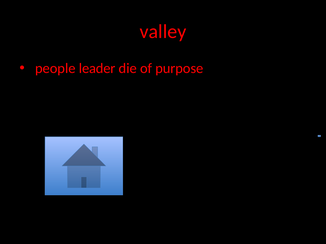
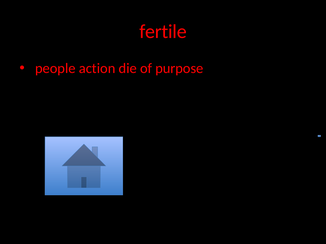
valley: valley -> fertile
leader: leader -> action
